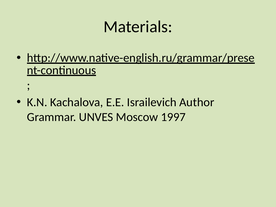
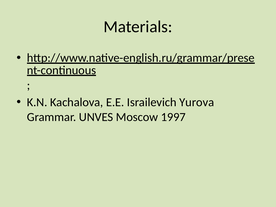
Author: Author -> Yurova
